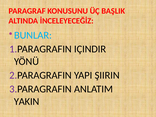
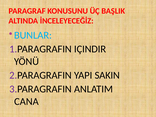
ŞIIRIN: ŞIIRIN -> SAKIN
YAKIN: YAKIN -> CANA
